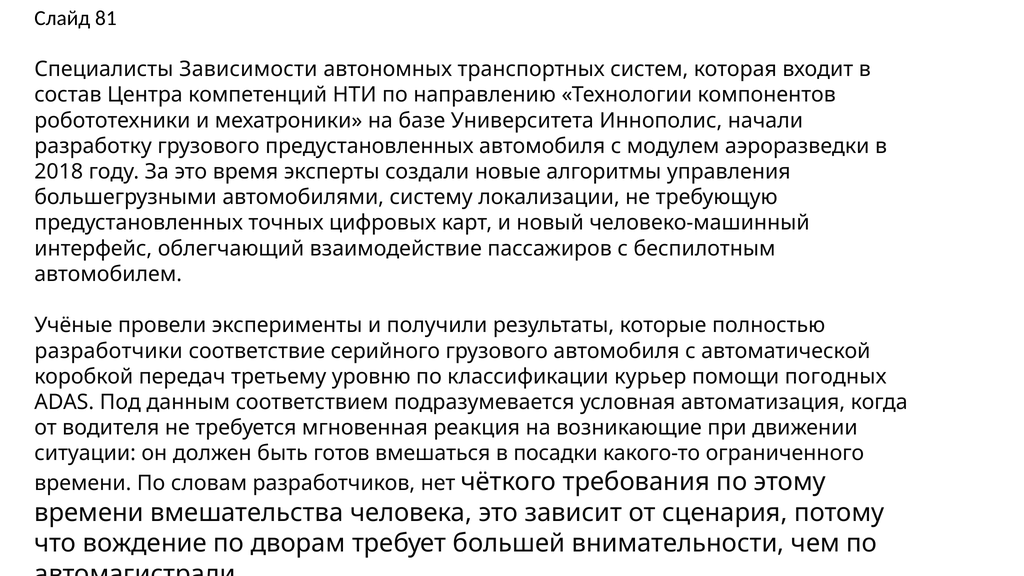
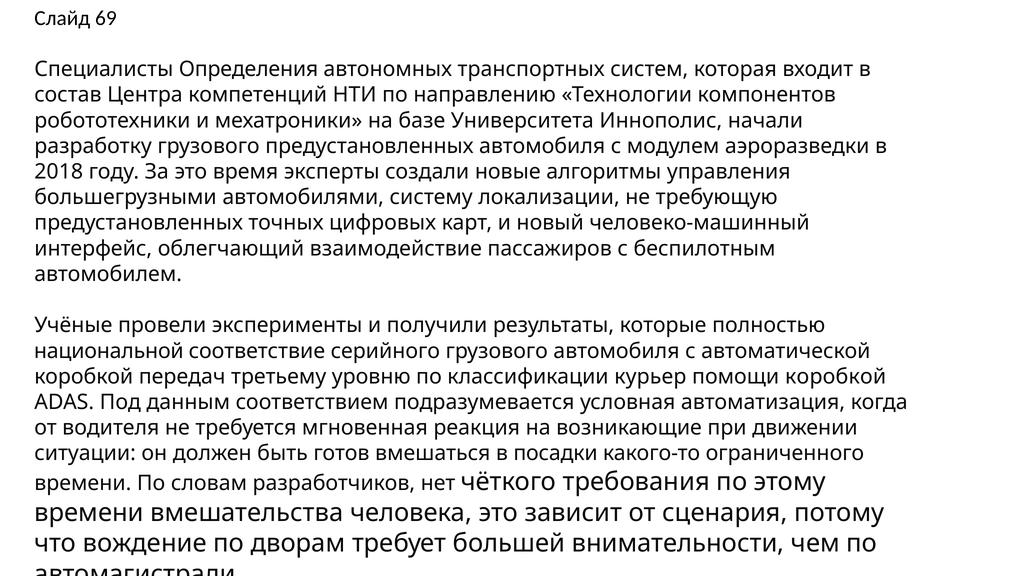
81: 81 -> 69
Зависимости: Зависимости -> Определения
разработчики: разработчики -> национальной
помощи погодных: погодных -> коробкой
